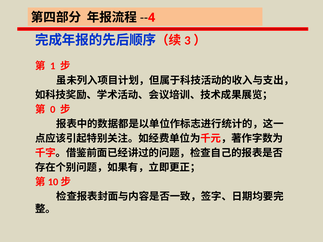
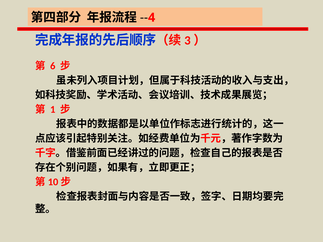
1: 1 -> 6
0: 0 -> 1
